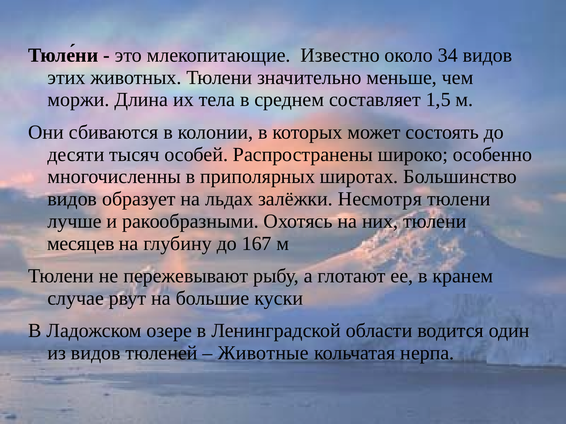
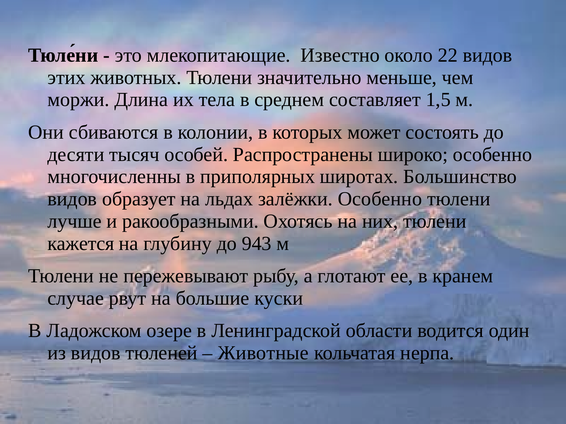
34: 34 -> 22
залёжки Несмотря: Несмотря -> Особенно
месяцев: месяцев -> кажется
167: 167 -> 943
